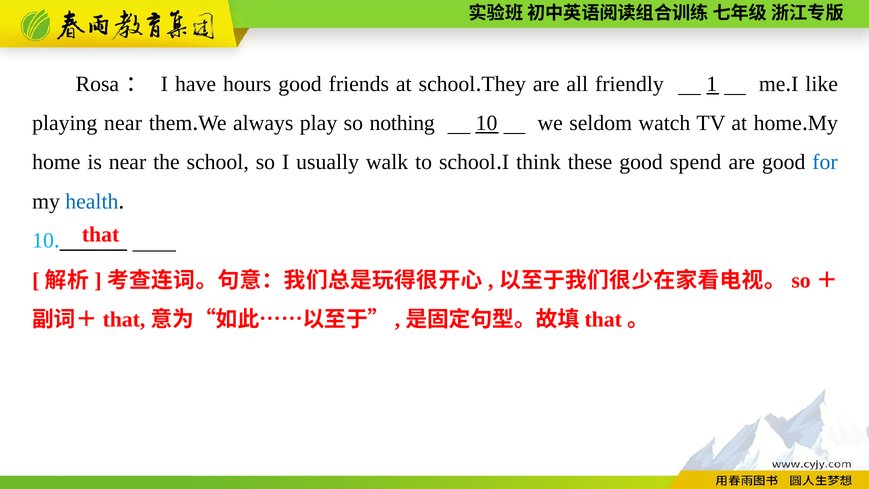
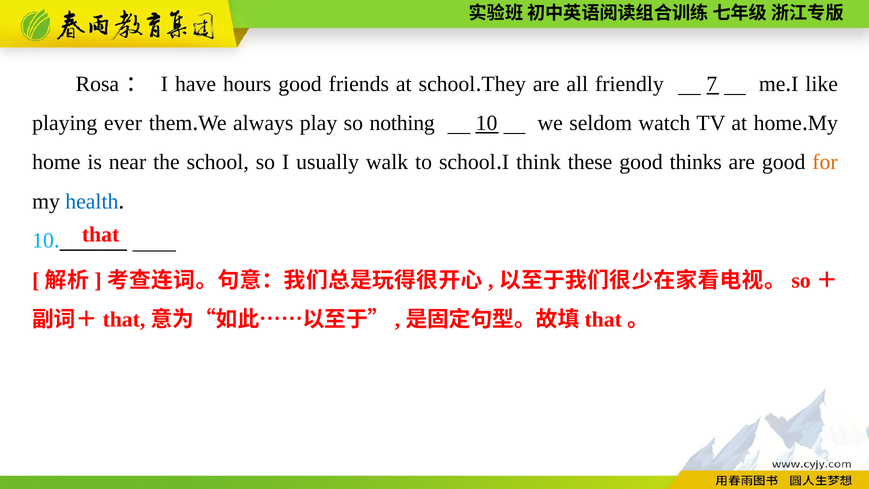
1: 1 -> 7
playing near: near -> ever
spend: spend -> thinks
for colour: blue -> orange
